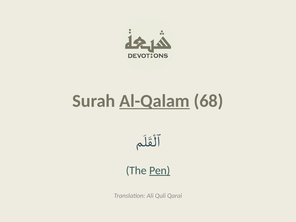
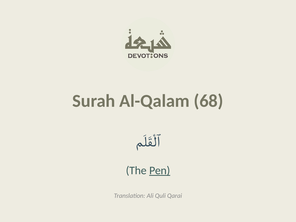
Al-Qalam underline: present -> none
